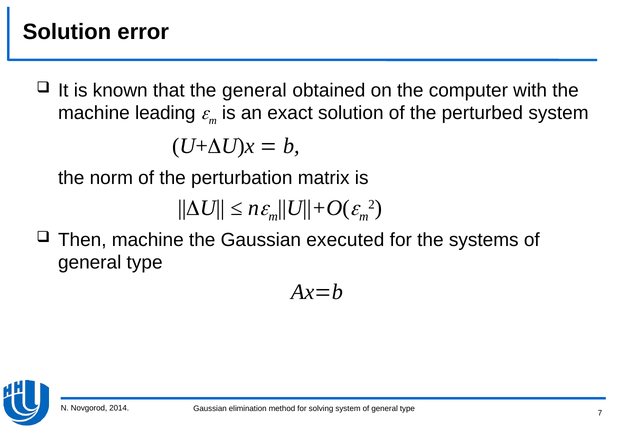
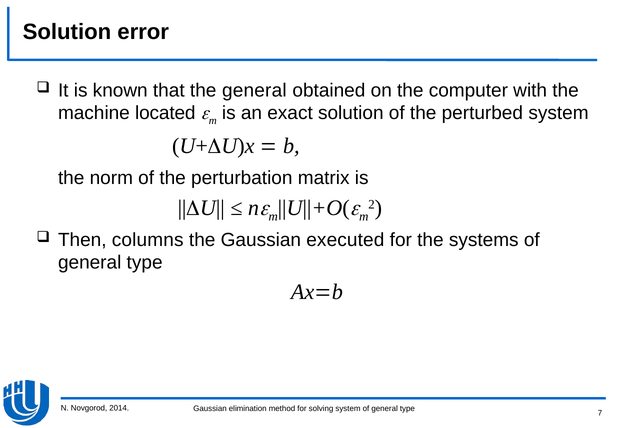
leading: leading -> located
Then machine: machine -> columns
